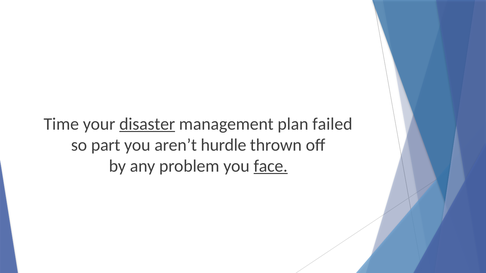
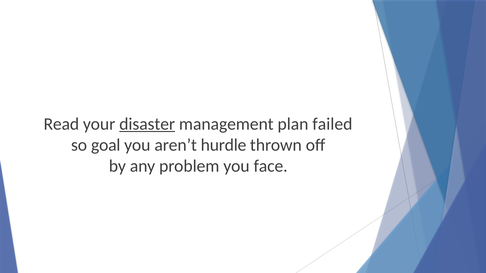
Time: Time -> Read
part: part -> goal
face underline: present -> none
